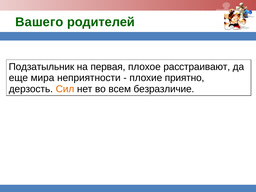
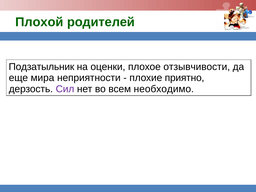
Вашего: Вашего -> Плохой
первая: первая -> оценки
расстраивают: расстраивают -> отзывчивости
Сил colour: orange -> purple
безразличие: безразличие -> необходимо
